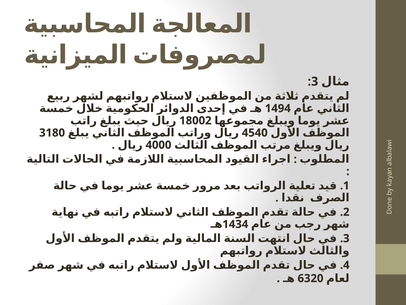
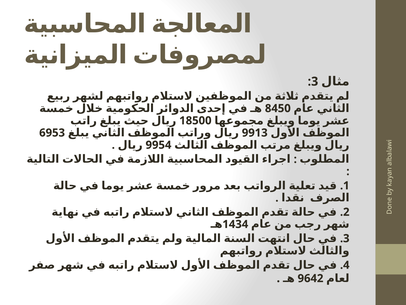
1494: 1494 -> 8450
18002: 18002 -> 18500
3180: 3180 -> 6953
4540: 4540 -> 9913
4000: 4000 -> 9954
6320: 6320 -> 9642
